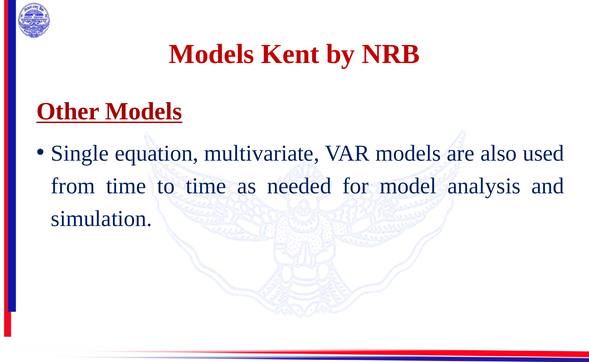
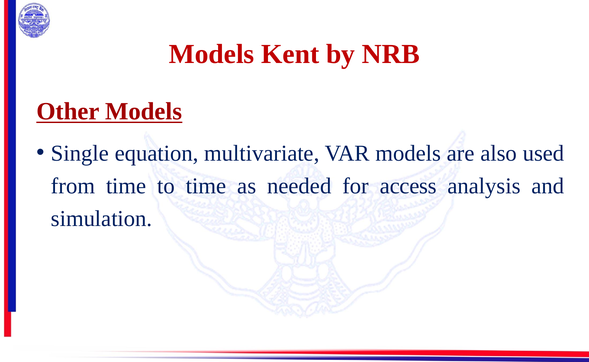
model: model -> access
